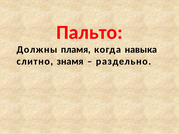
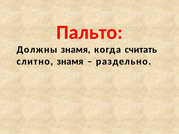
Должны пламя: пламя -> знамя
навыка: навыка -> считать
